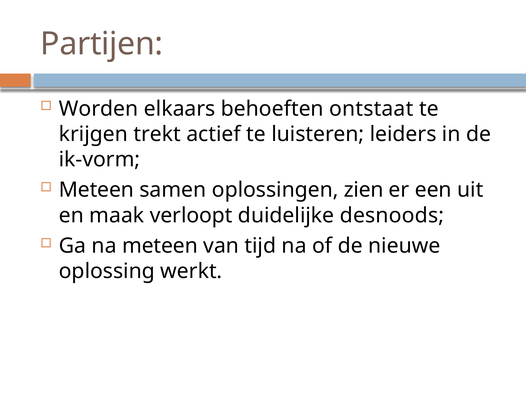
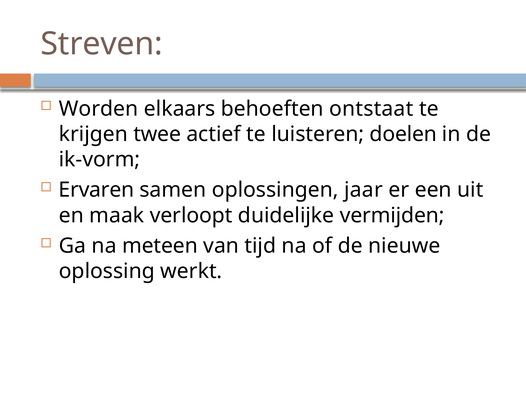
Partijen: Partijen -> Streven
trekt: trekt -> twee
leiders: leiders -> doelen
Meteen at (96, 190): Meteen -> Ervaren
zien: zien -> jaar
desnoods: desnoods -> vermijden
